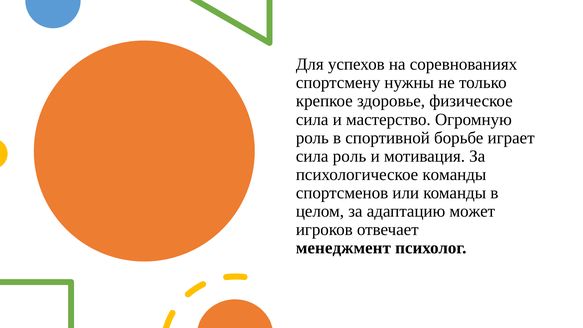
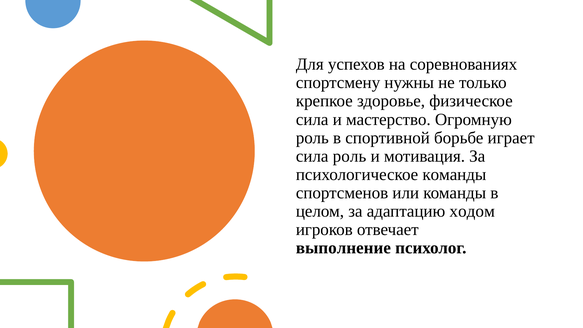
может: может -> ходом
менеджмент: менеджмент -> выполнение
